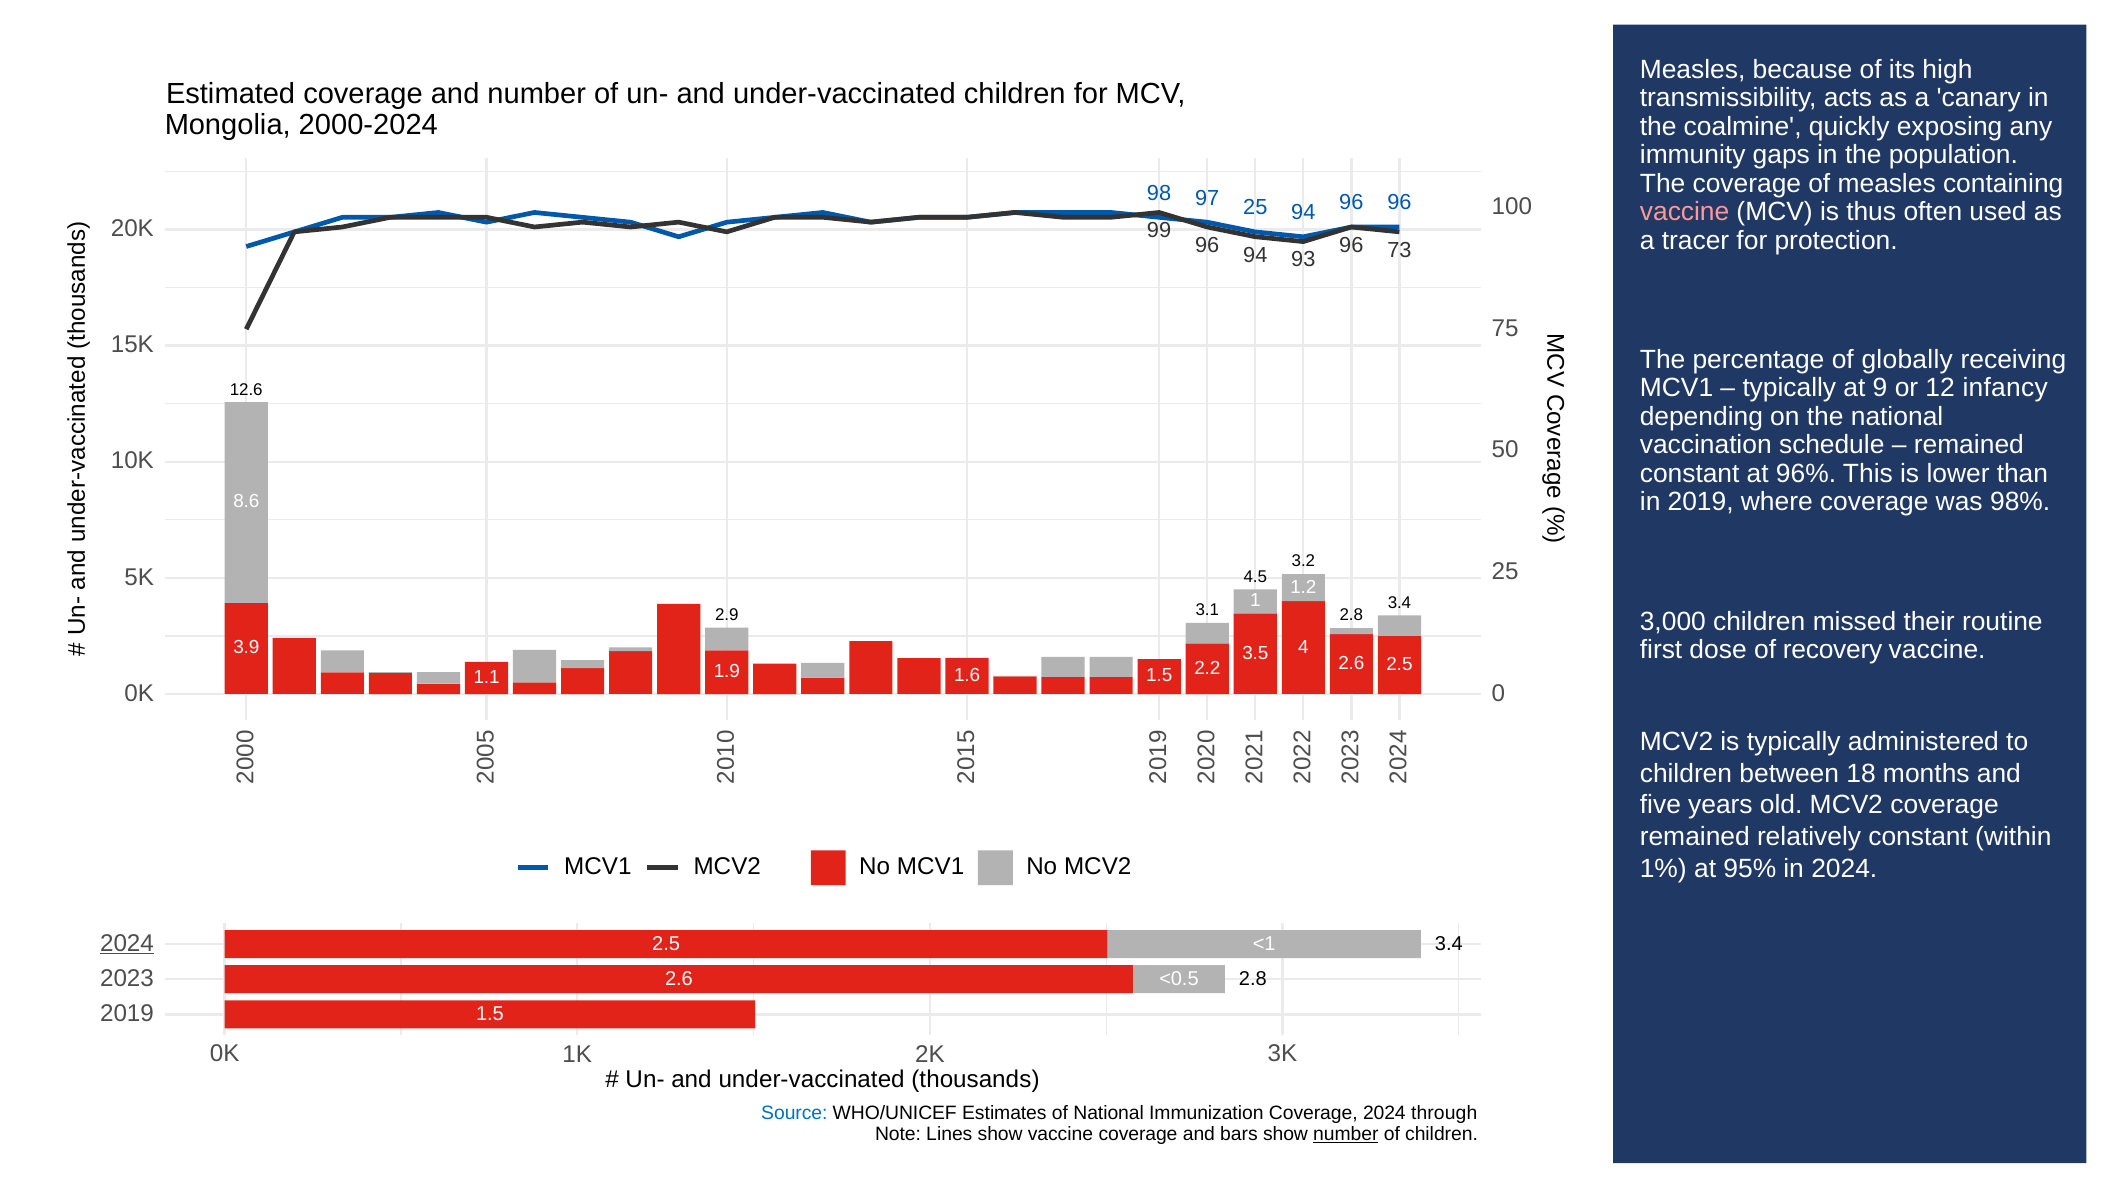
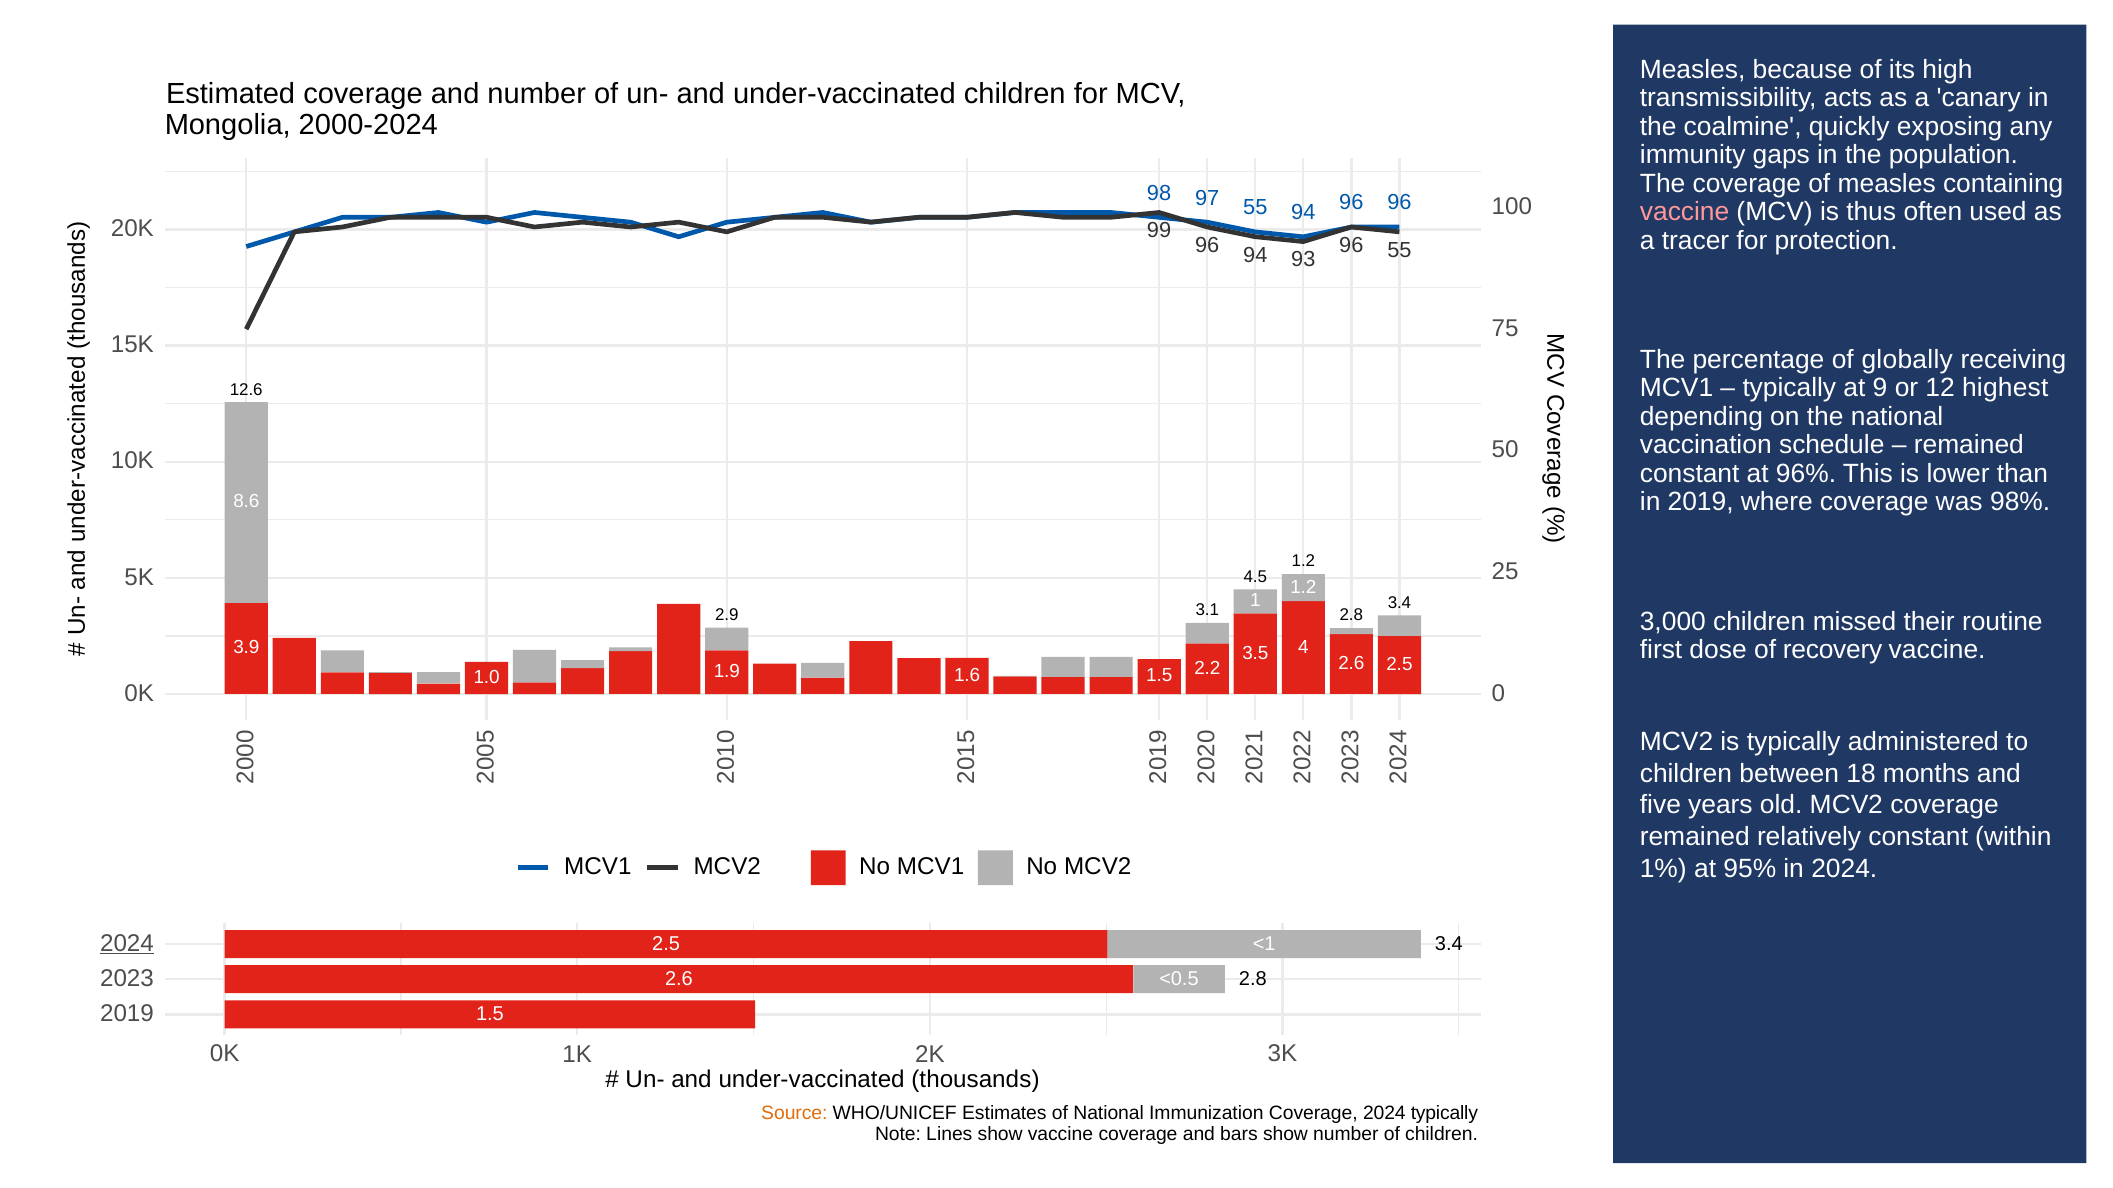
97 25: 25 -> 55
96 73: 73 -> 55
infancy: infancy -> highest
3.2 at (1303, 562): 3.2 -> 1.2
1.1: 1.1 -> 1.0
Source colour: blue -> orange
2024 through: through -> typically
number at (1346, 1135) underline: present -> none
